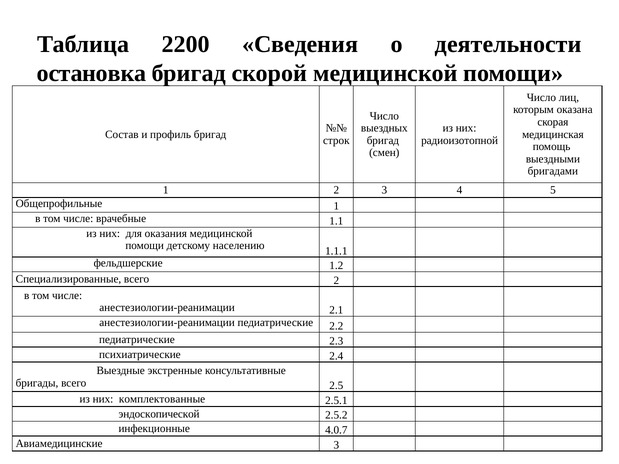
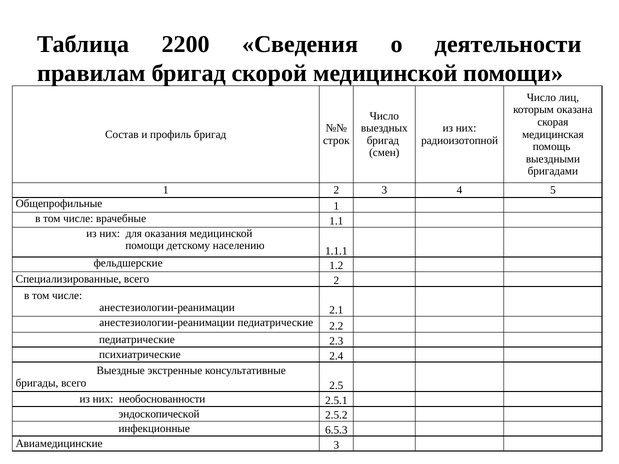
остановка: остановка -> правилам
комплектованные: комплектованные -> необоснованности
4.0.7: 4.0.7 -> 6.5.3
